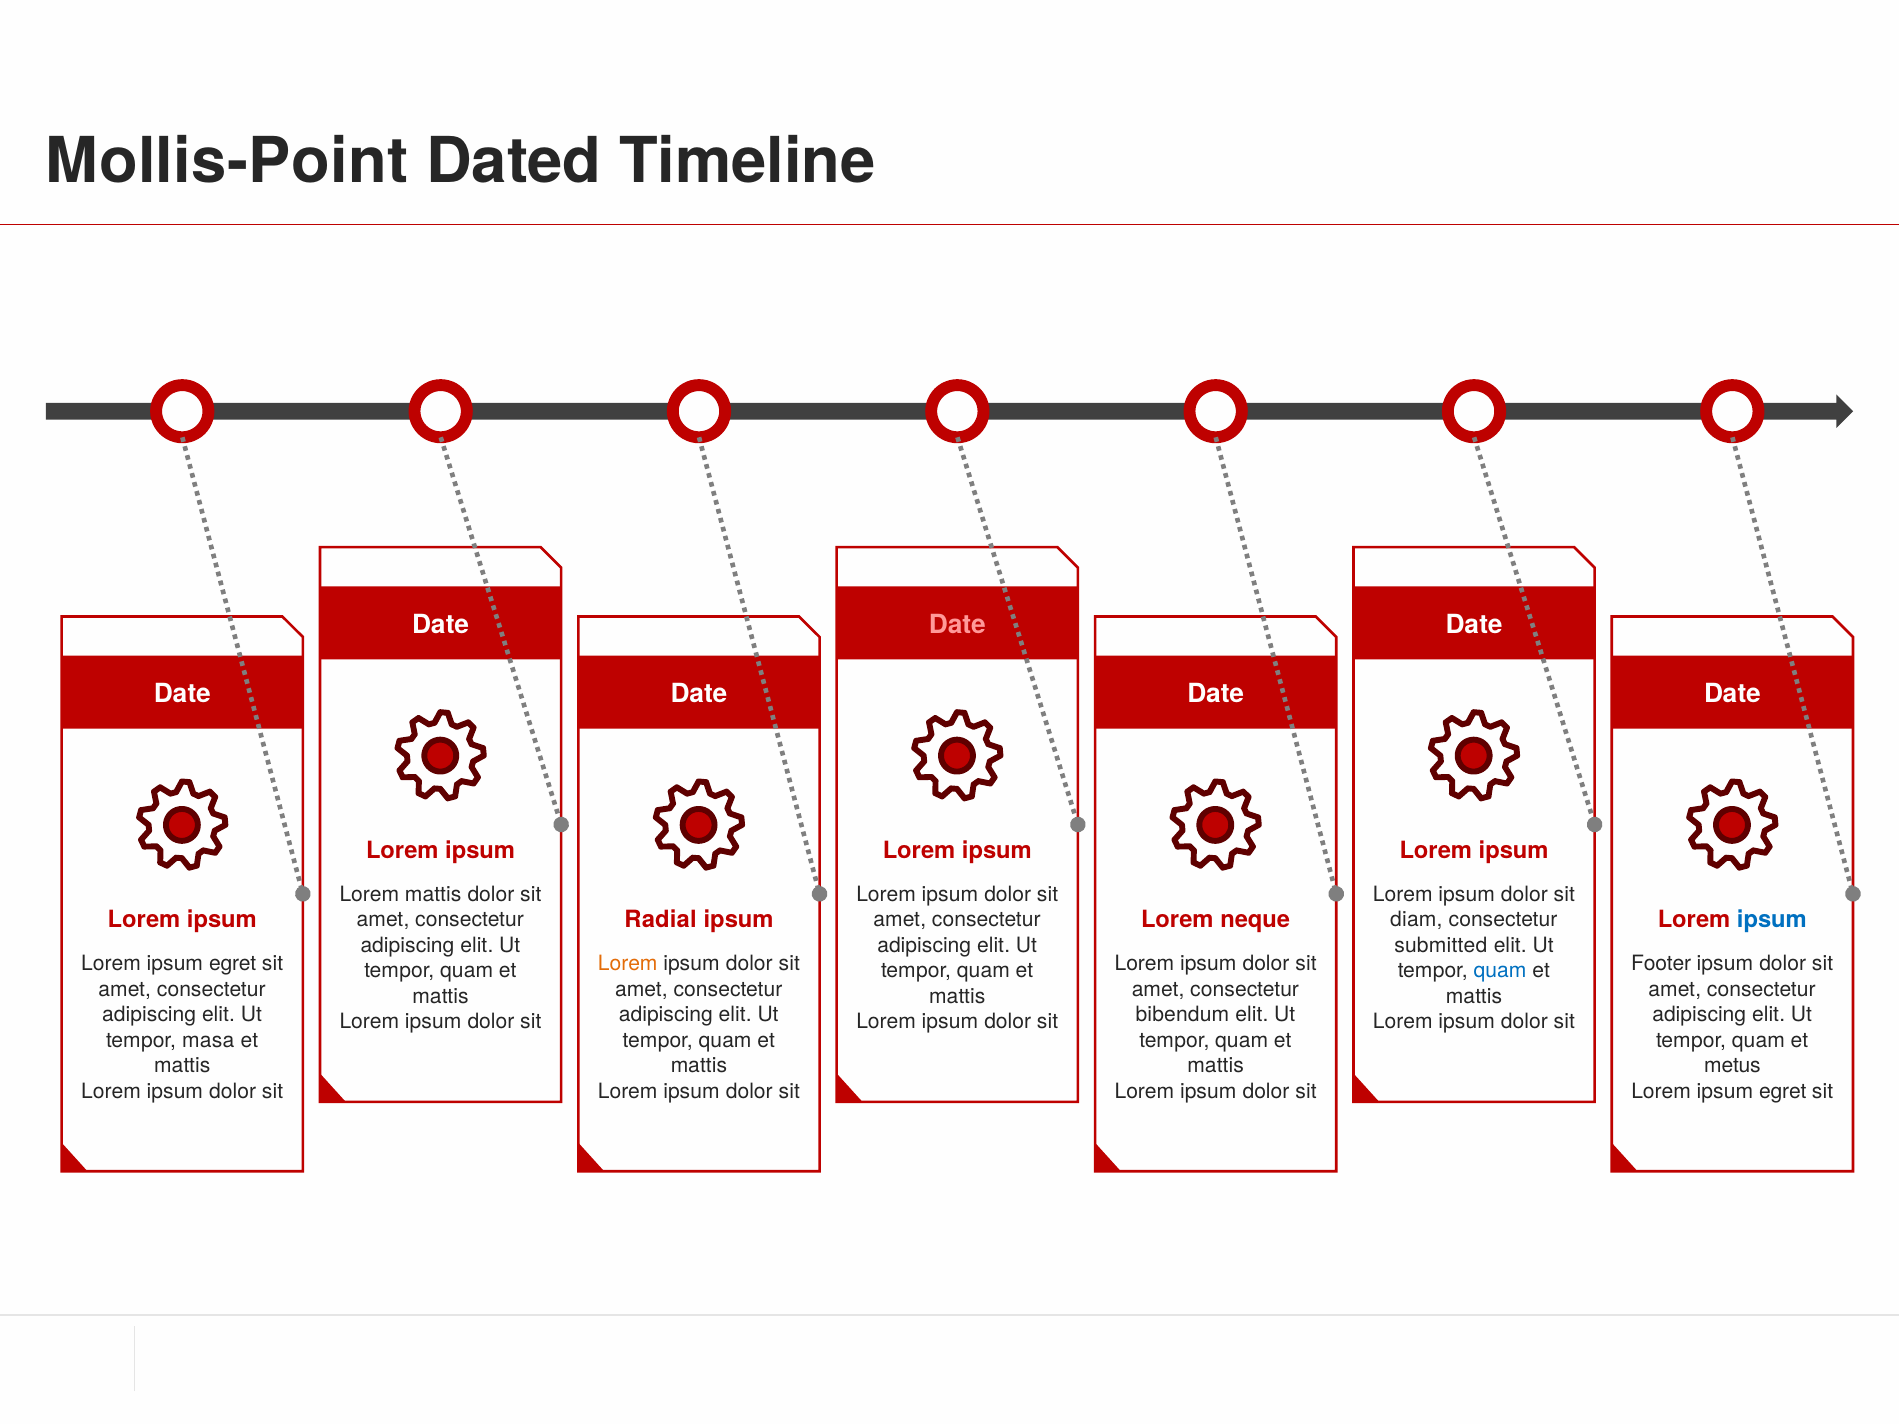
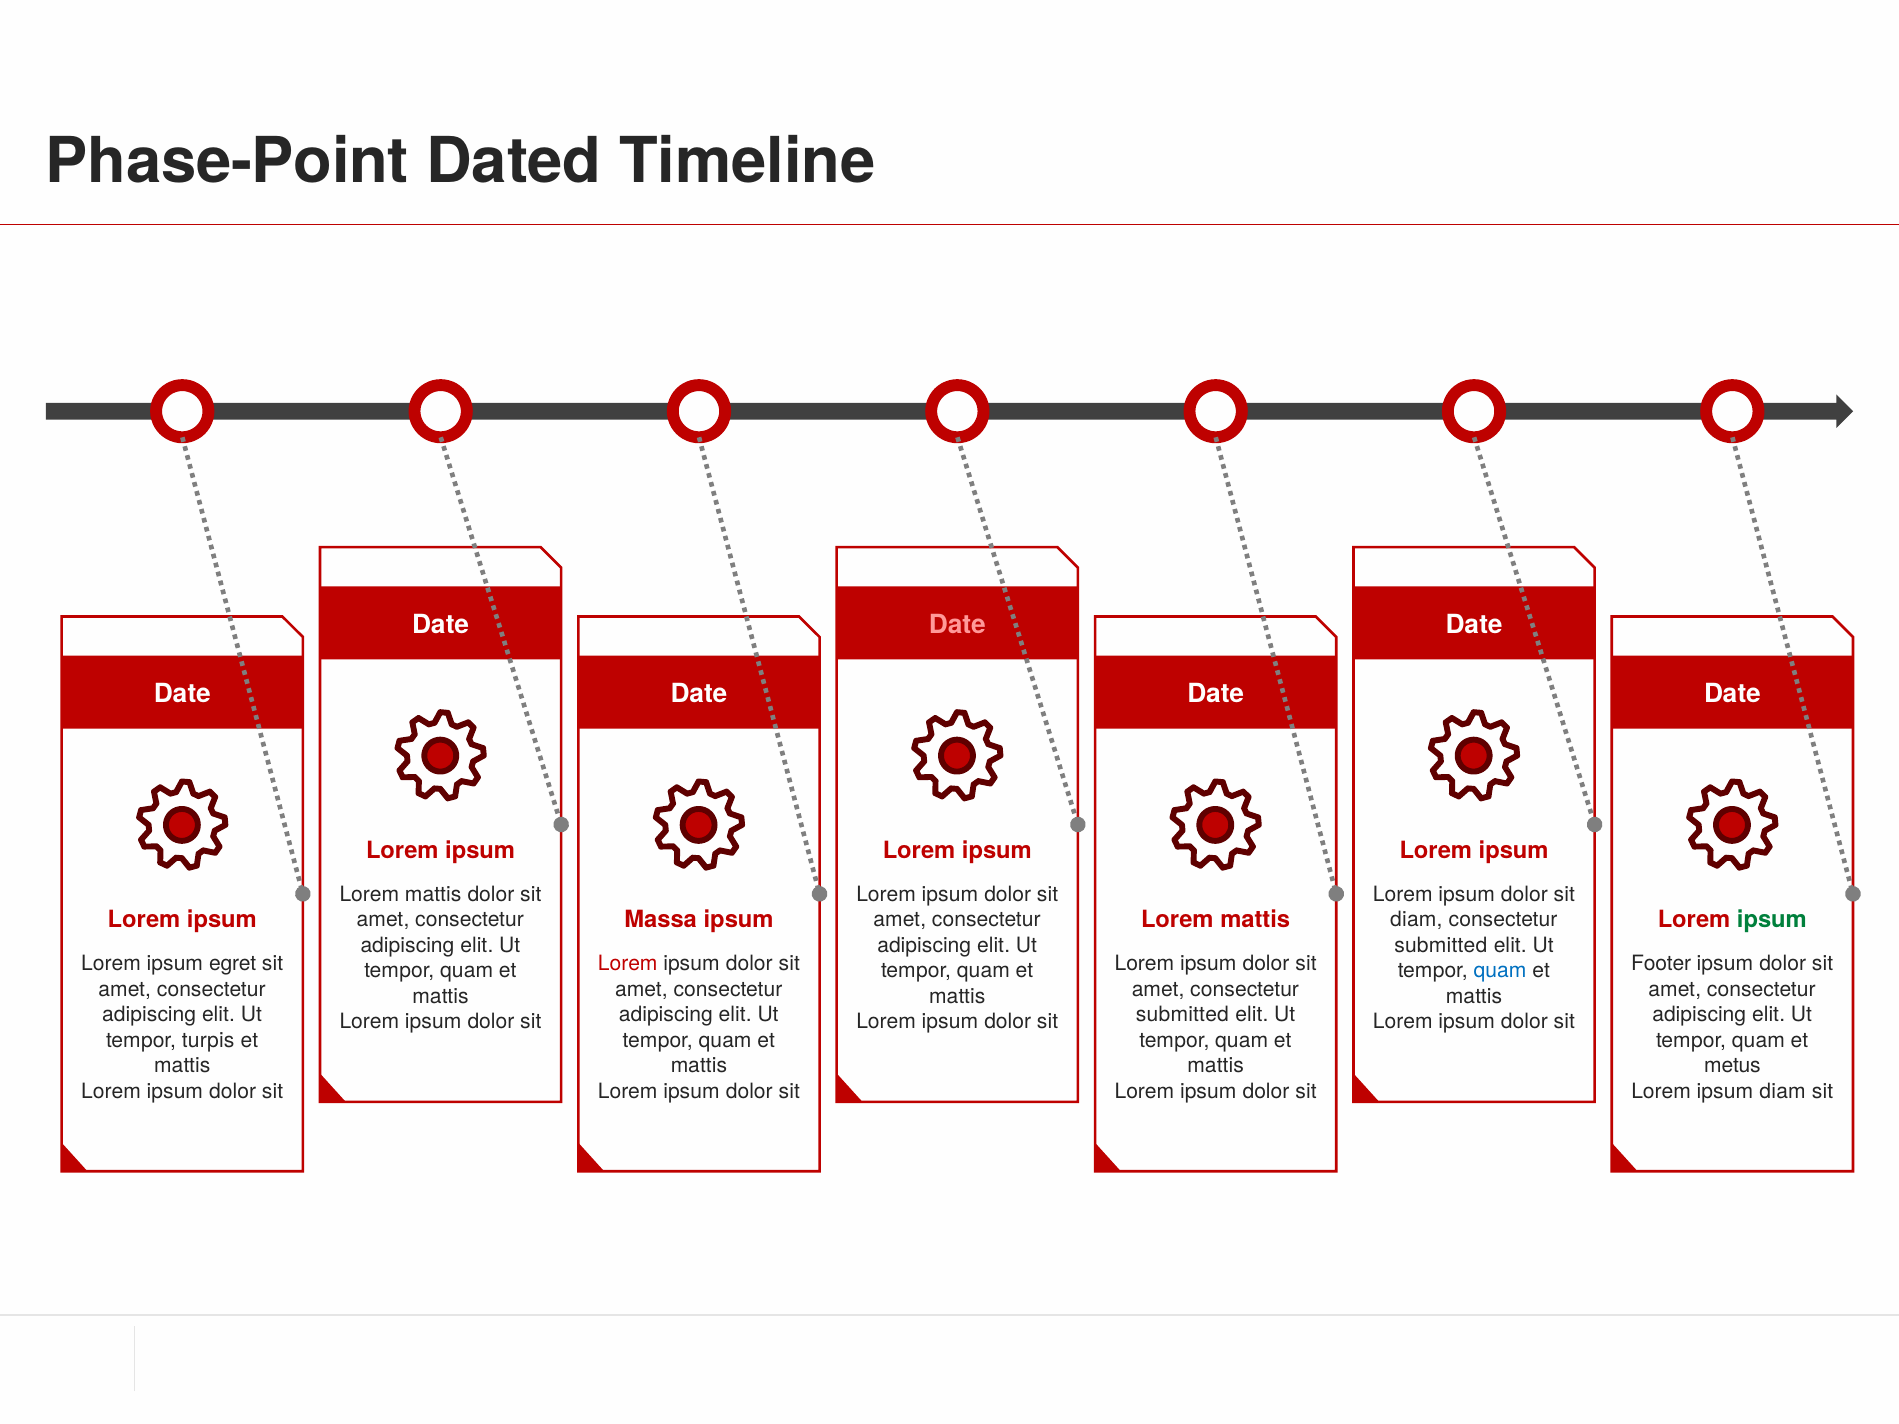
Mollis-Point: Mollis-Point -> Phase-Point
Radial: Radial -> Massa
neque at (1255, 920): neque -> mattis
ipsum at (1772, 920) colour: blue -> green
Lorem at (628, 964) colour: orange -> red
bibendum at (1182, 1015): bibendum -> submitted
masa: masa -> turpis
egret at (1783, 1091): egret -> diam
